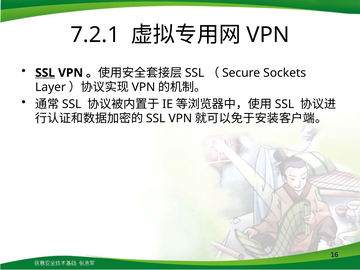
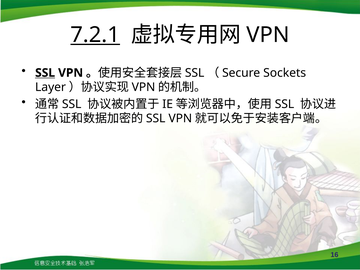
7.2.1 underline: none -> present
